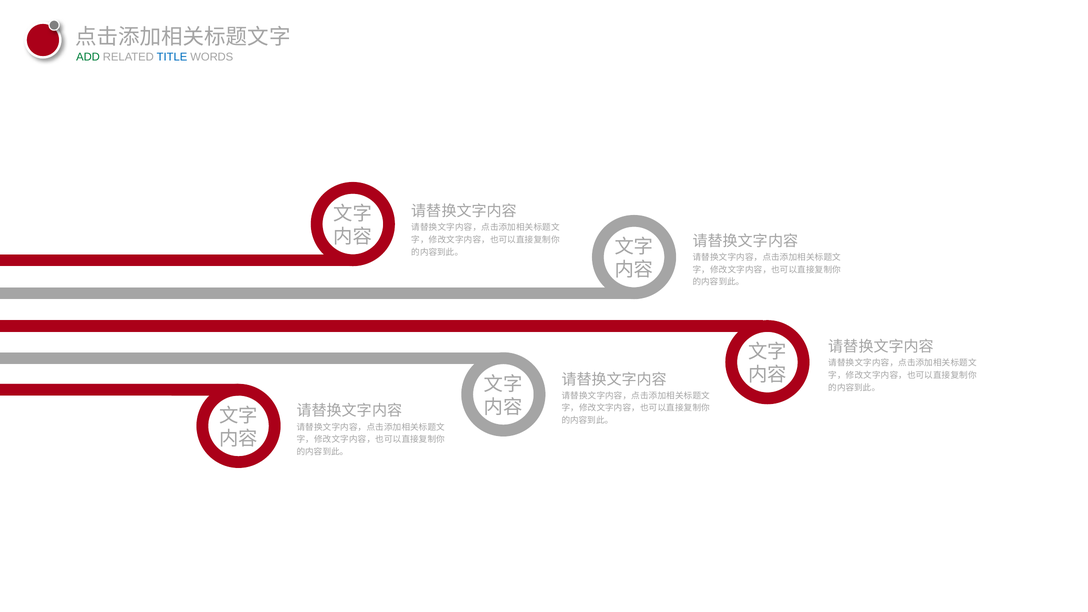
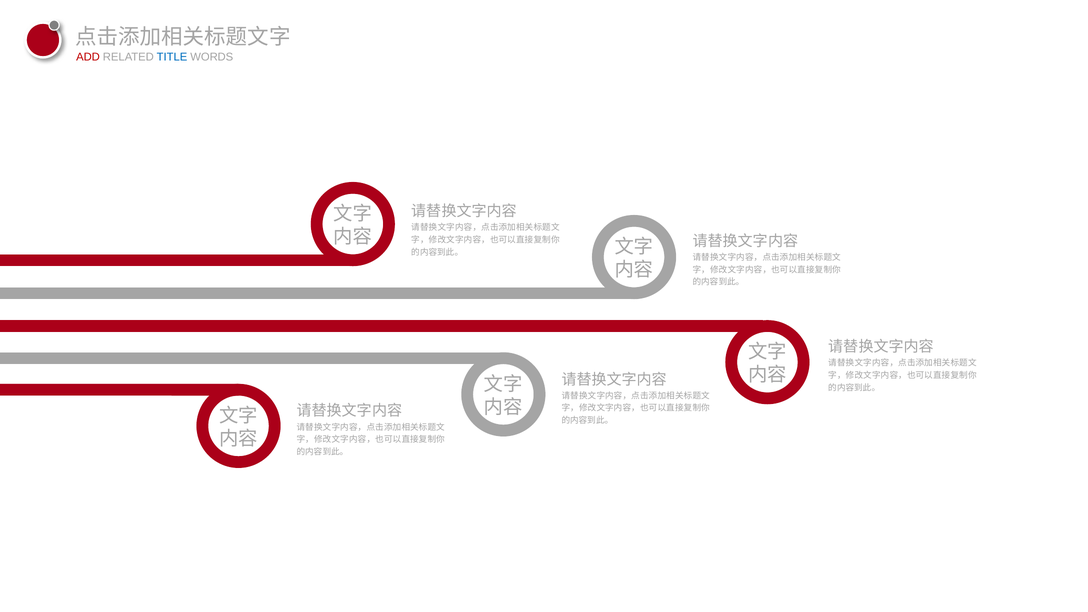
ADD colour: green -> red
